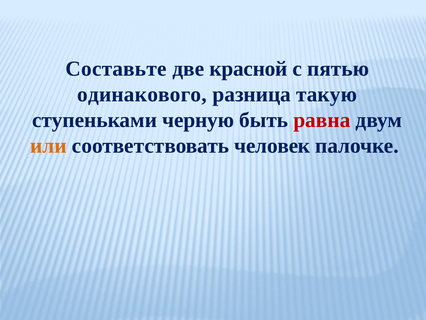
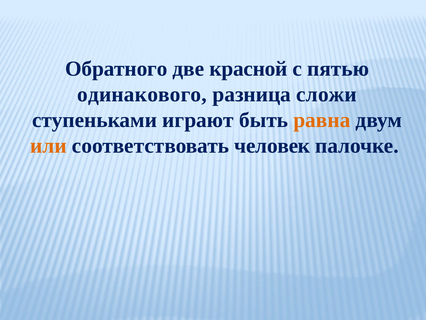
Составьте: Составьте -> Обратного
такую: такую -> сложи
черную: черную -> играют
равна colour: red -> orange
